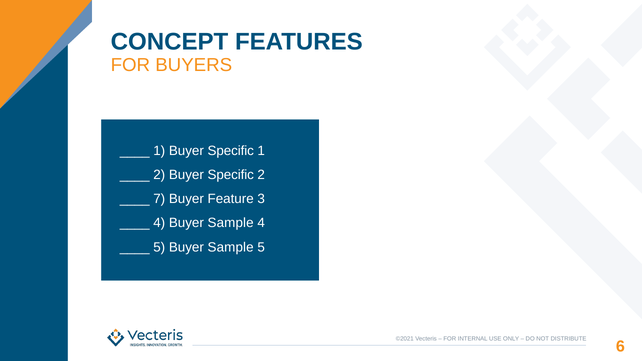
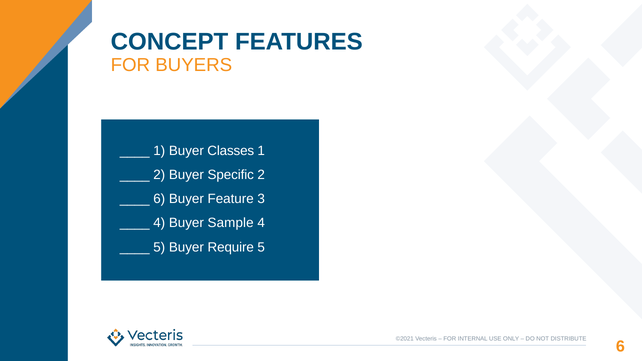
1 Buyer Specific: Specific -> Classes
7 at (159, 199): 7 -> 6
5 Buyer Sample: Sample -> Require
